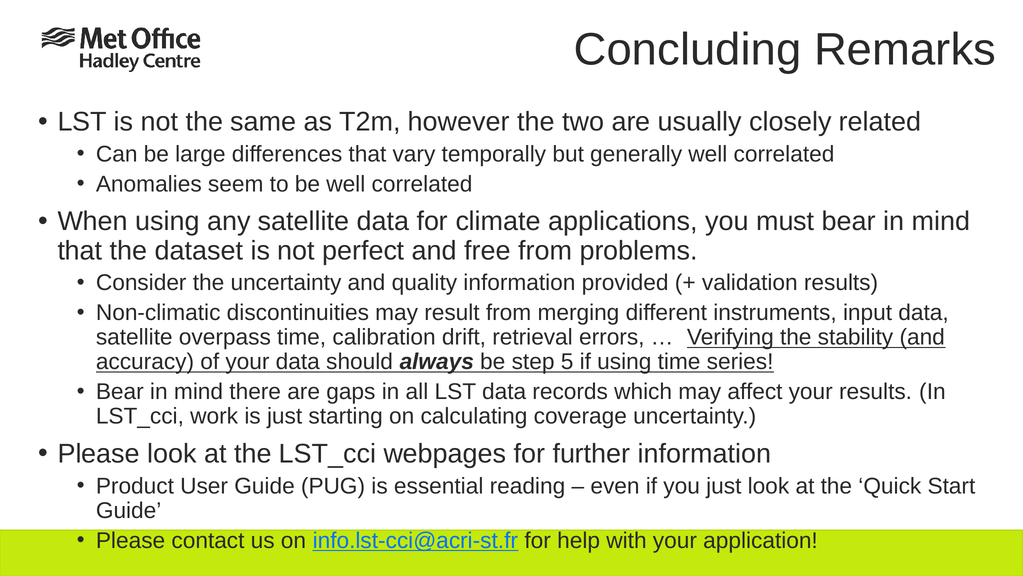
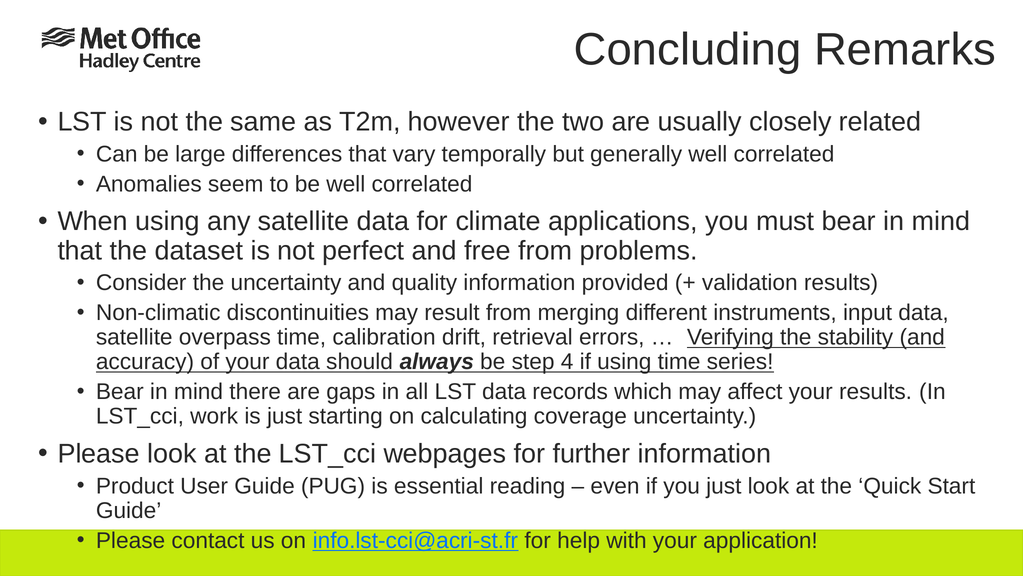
5: 5 -> 4
